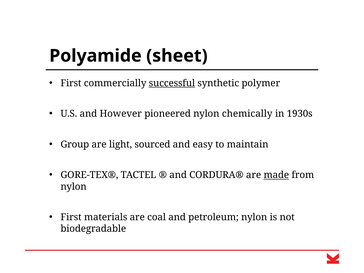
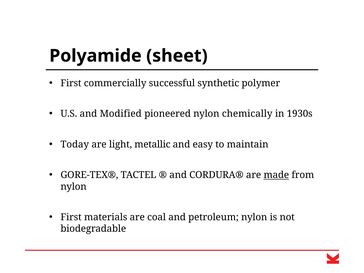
successful underline: present -> none
However: However -> Modified
Group: Group -> Today
sourced: sourced -> metallic
